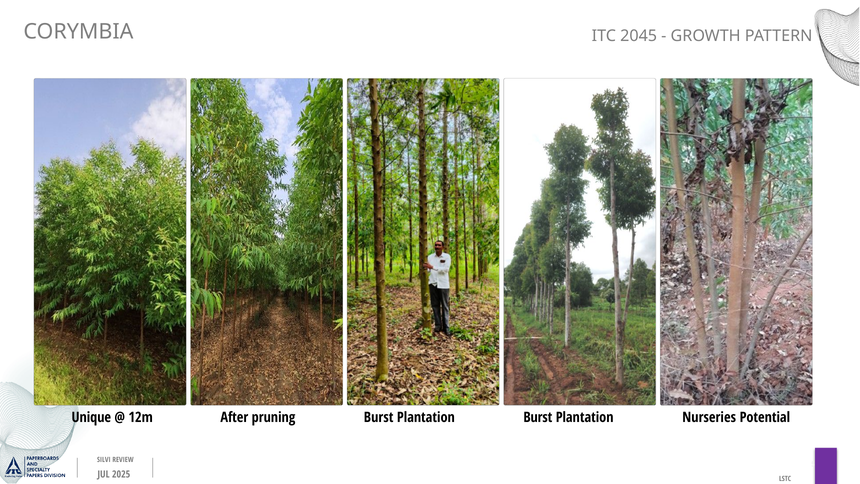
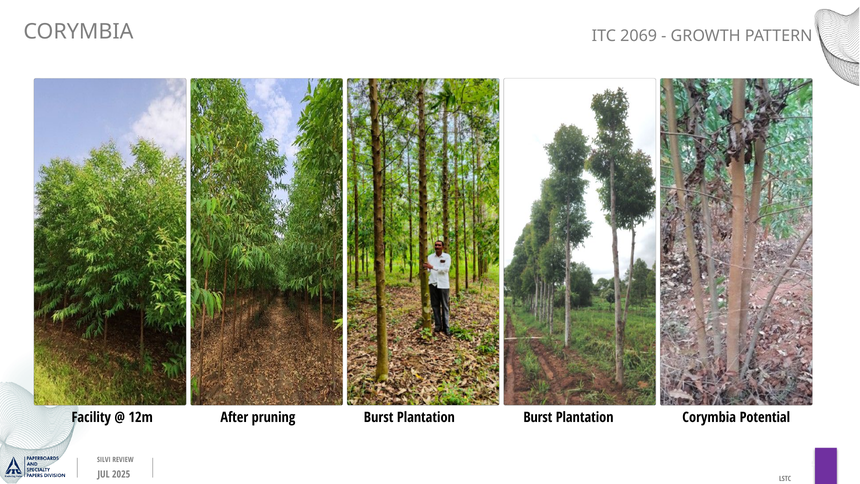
2045: 2045 -> 2069
Unique: Unique -> Facility
pruning Nurseries: Nurseries -> Corymbia
